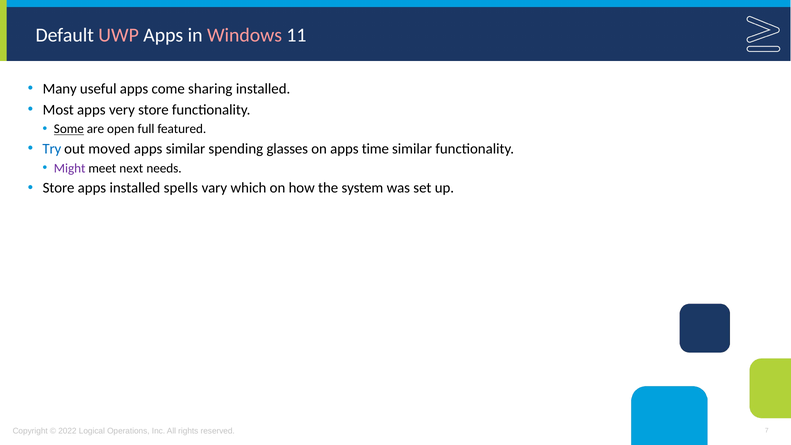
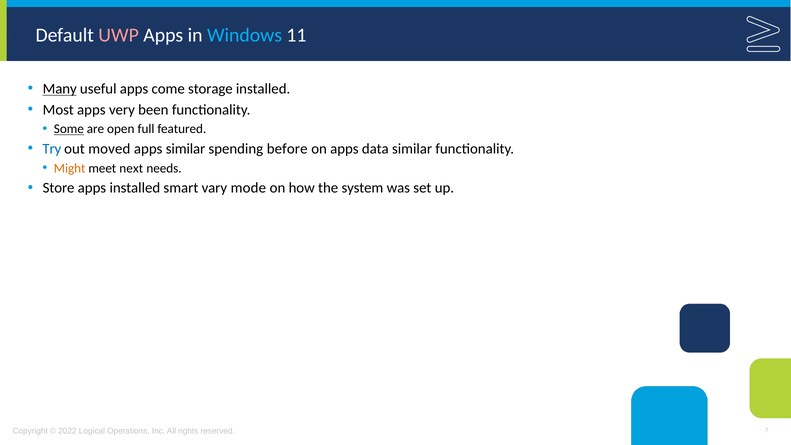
Windows colour: pink -> light blue
Many underline: none -> present
sharing: sharing -> storage
very store: store -> been
glasses: glasses -> before
time: time -> data
Might colour: purple -> orange
spells: spells -> smart
which: which -> mode
